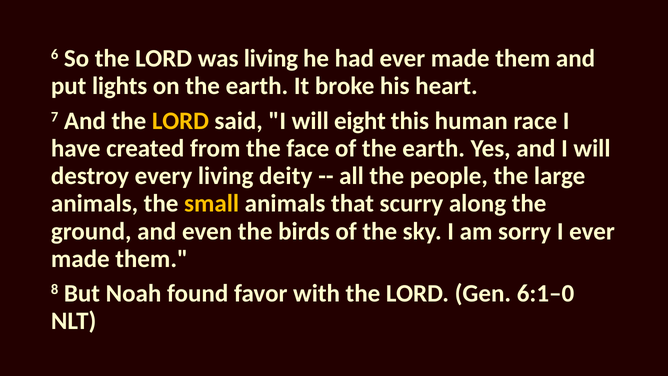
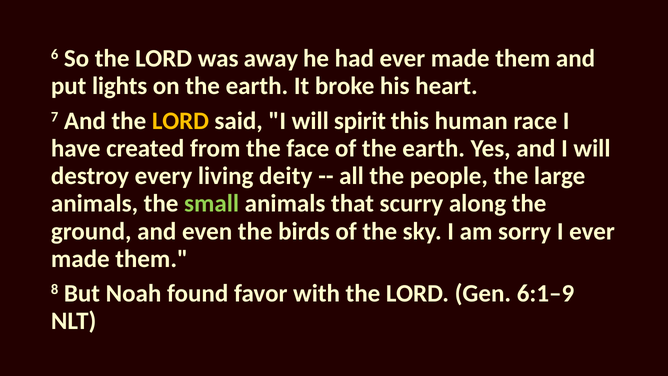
was living: living -> away
eight: eight -> spirit
small colour: yellow -> light green
6:1–0: 6:1–0 -> 6:1–9
